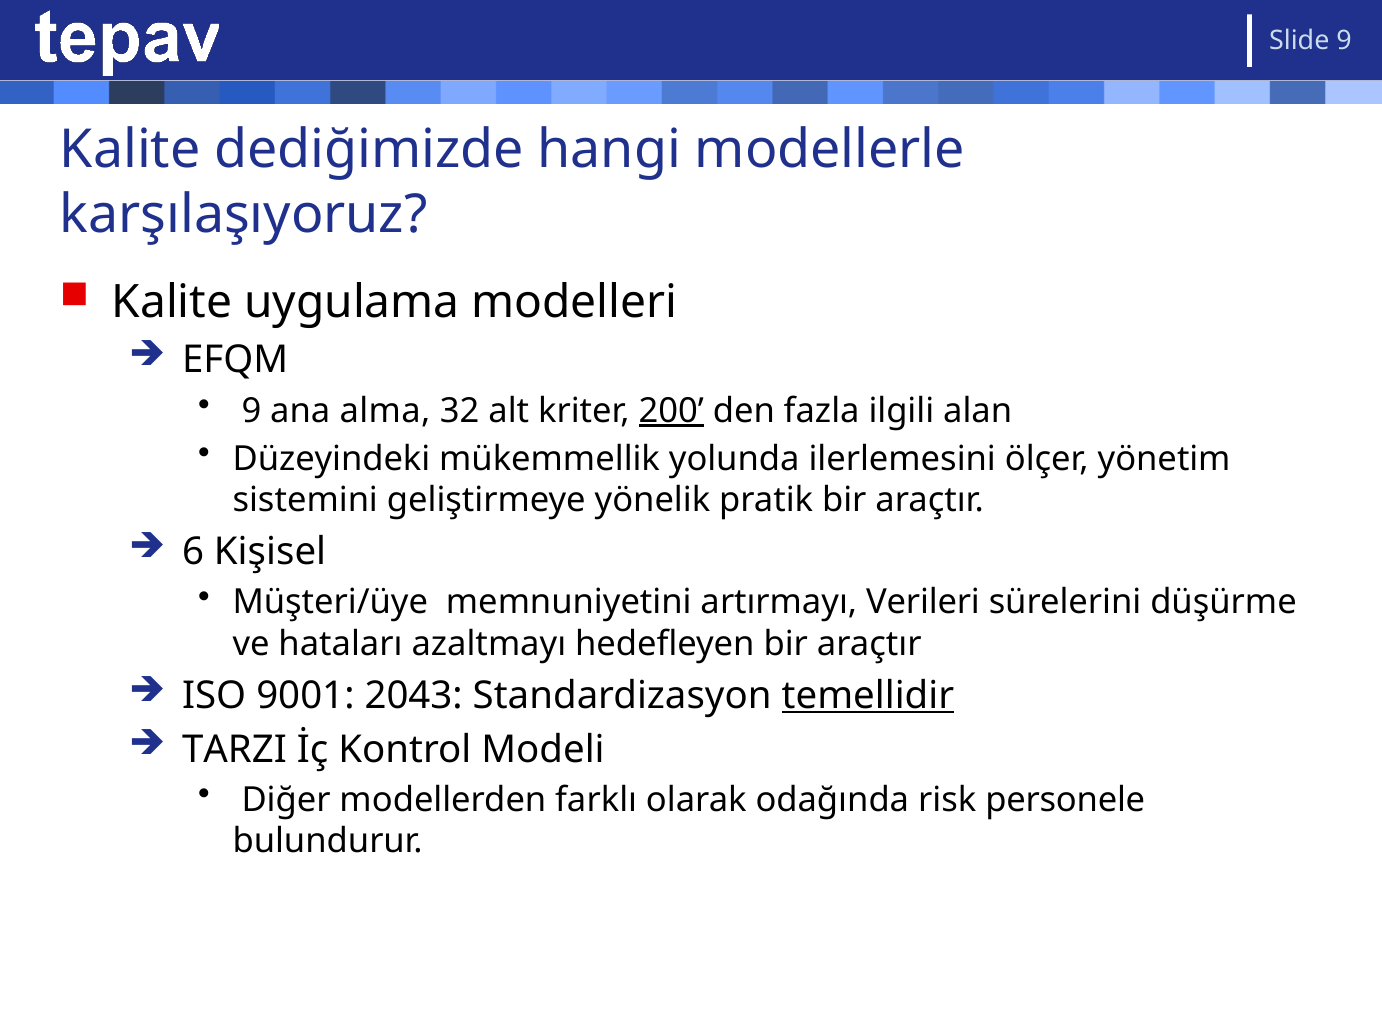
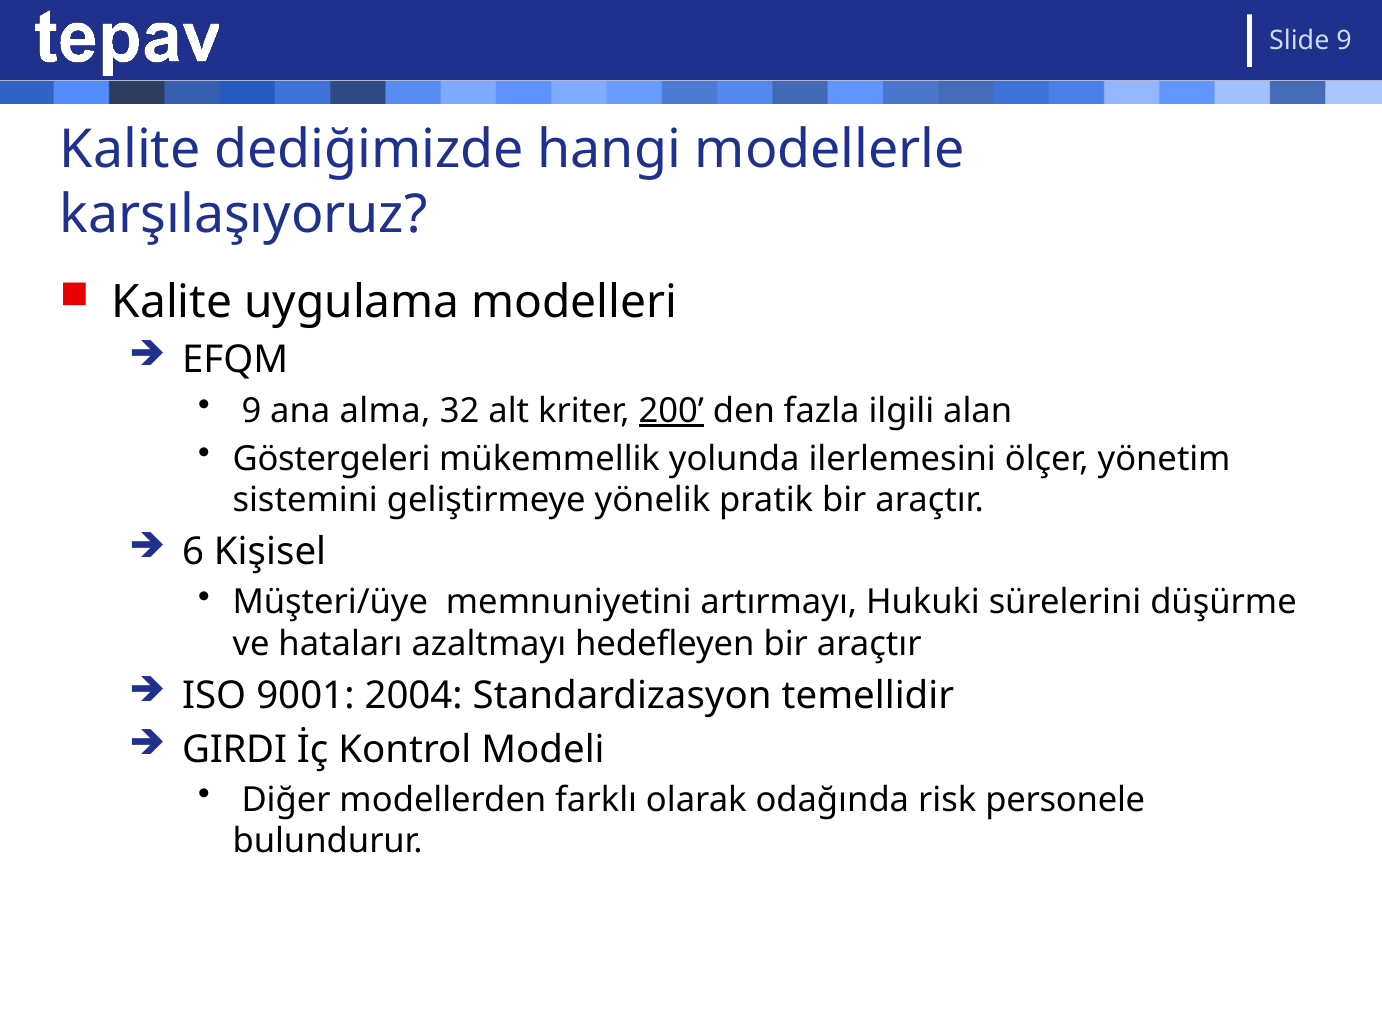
Düzeyindeki: Düzeyindeki -> Göstergeleri
Verileri: Verileri -> Hukuki
2043: 2043 -> 2004
temellidir underline: present -> none
TARZI: TARZI -> GIRDI
